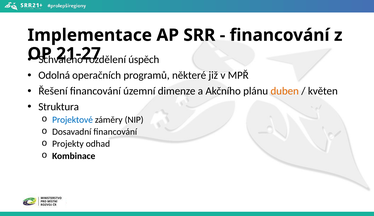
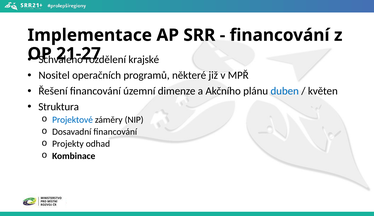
úspěch: úspěch -> krajské
Odolná: Odolná -> Nositel
duben colour: orange -> blue
